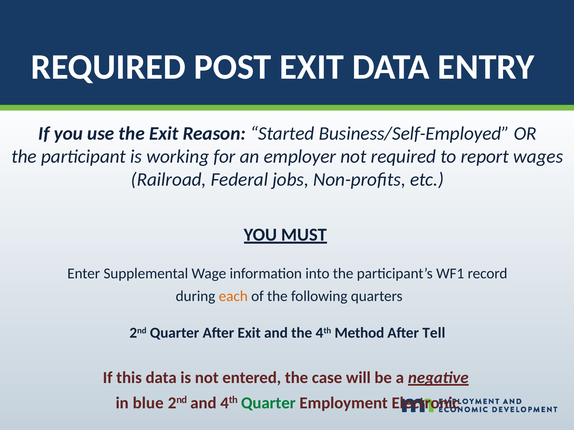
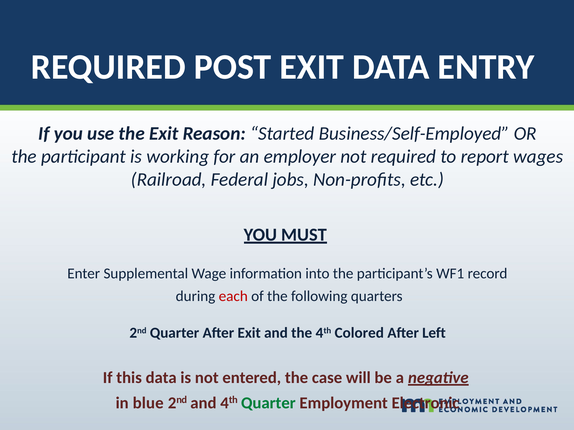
each colour: orange -> red
Method: Method -> Colored
Tell: Tell -> Left
